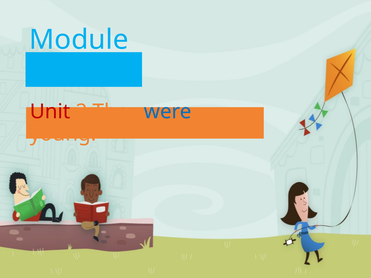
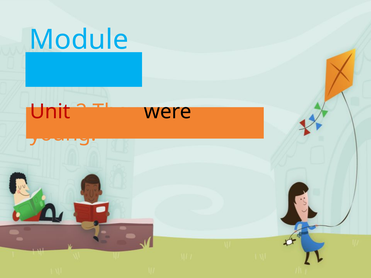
were colour: blue -> black
